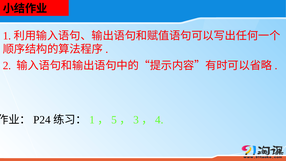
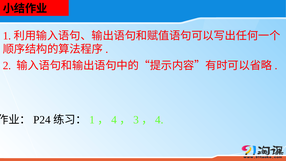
5 at (114, 120): 5 -> 4
